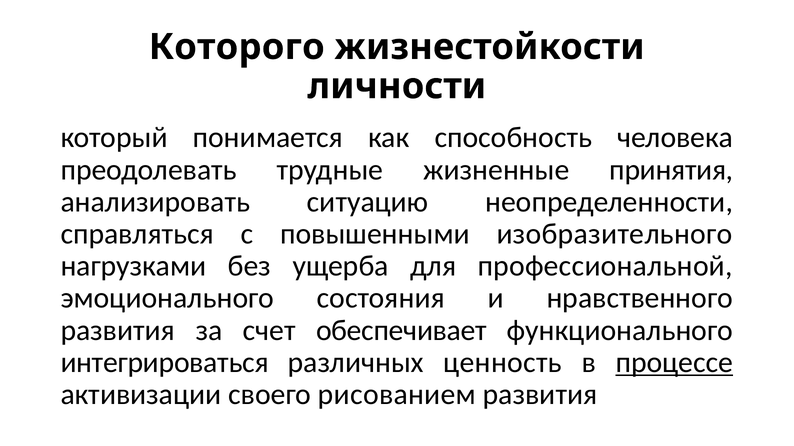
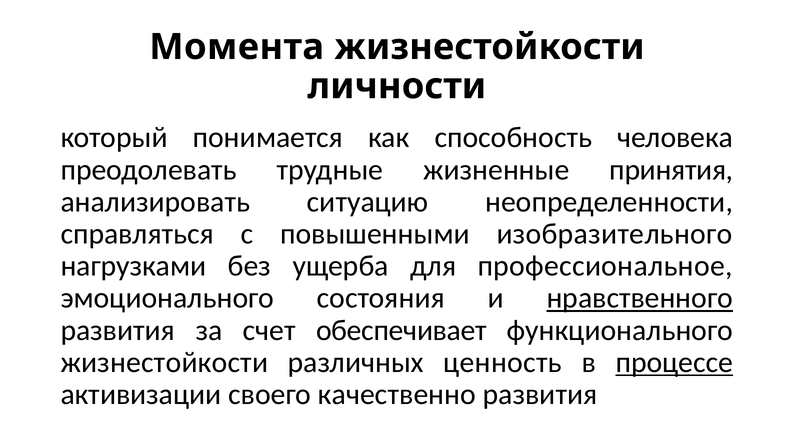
Которого: Которого -> Момента
профессиональной: профессиональной -> профессиональное
нравственного underline: none -> present
интегрироваться at (165, 363): интегрироваться -> жизнестойкости
рисованием: рисованием -> качественно
